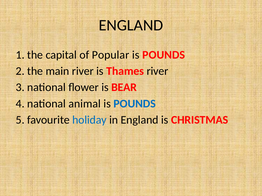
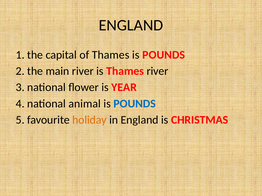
of Popular: Popular -> Thames
BEAR: BEAR -> YEAR
holiday colour: blue -> orange
